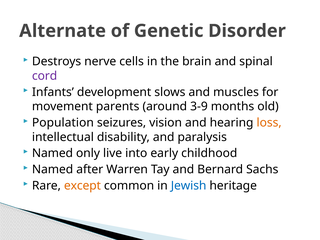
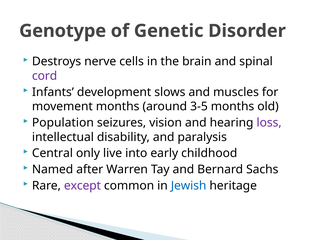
Alternate: Alternate -> Genotype
movement parents: parents -> months
3-9: 3-9 -> 3-5
loss colour: orange -> purple
Named at (52, 153): Named -> Central
except colour: orange -> purple
